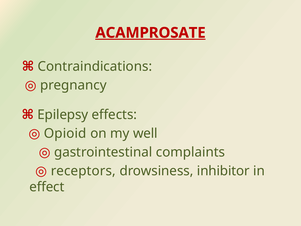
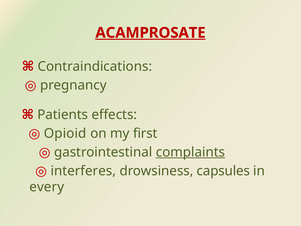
Epilepsy: Epilepsy -> Patients
well: well -> first
complaints underline: none -> present
receptors: receptors -> interferes
inhibitor: inhibitor -> capsules
effect: effect -> every
